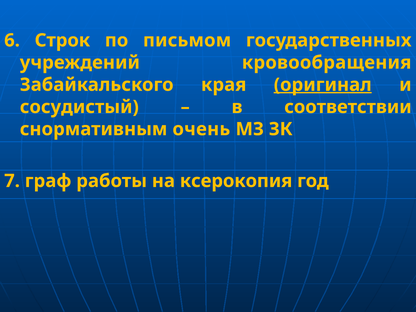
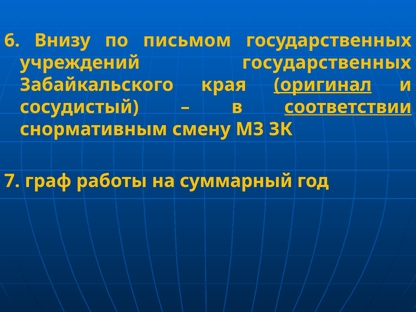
Строк: Строк -> Внизу
учреждений кровообращения: кровообращения -> государственных
соответствии underline: none -> present
очень: очень -> смену
ксерокопия: ксерокопия -> суммарный
